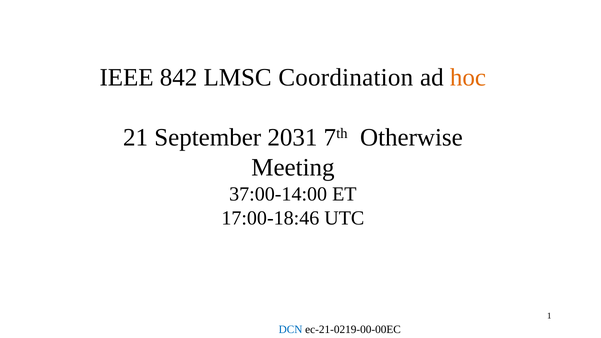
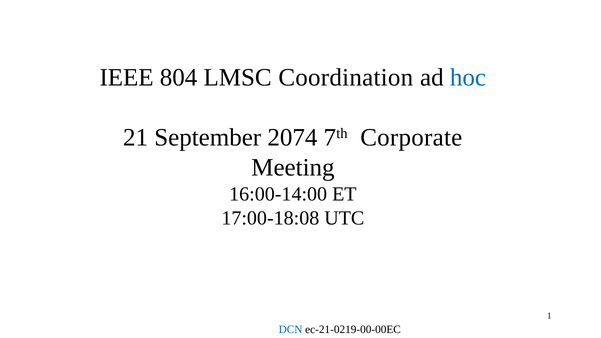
842: 842 -> 804
hoc colour: orange -> blue
2031: 2031 -> 2074
Otherwise: Otherwise -> Corporate
37:00-14:00: 37:00-14:00 -> 16:00-14:00
17:00-18:46: 17:00-18:46 -> 17:00-18:08
